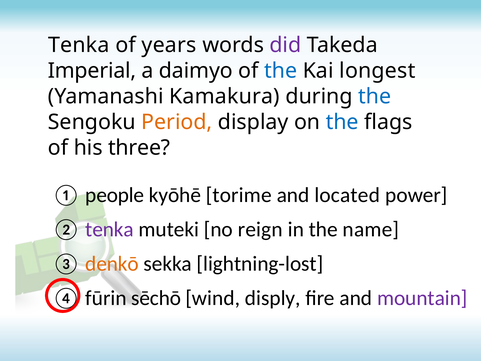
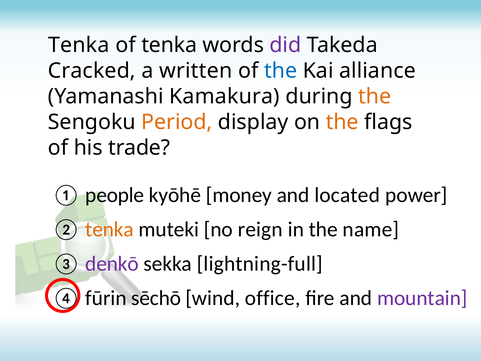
of years: years -> tenka
Imperial: Imperial -> Cracked
daimyo: daimyo -> written
longest: longest -> alliance
the at (375, 96) colour: blue -> orange
the at (342, 122) colour: blue -> orange
three: three -> trade
torime: torime -> money
tenka at (110, 229) colour: purple -> orange
denkō colour: orange -> purple
lightning-lost: lightning-lost -> lightning-full
disply: disply -> office
